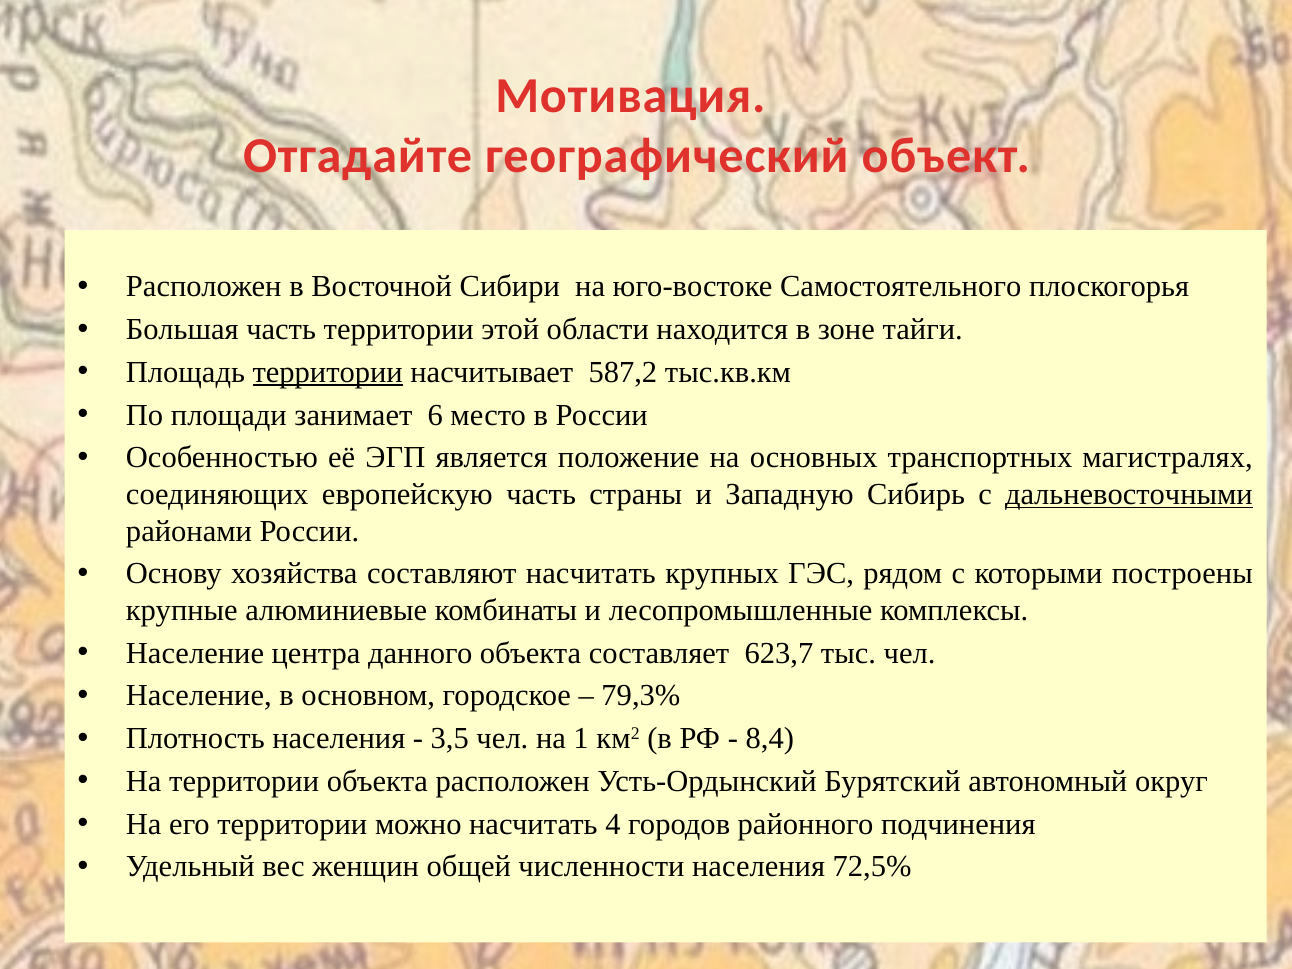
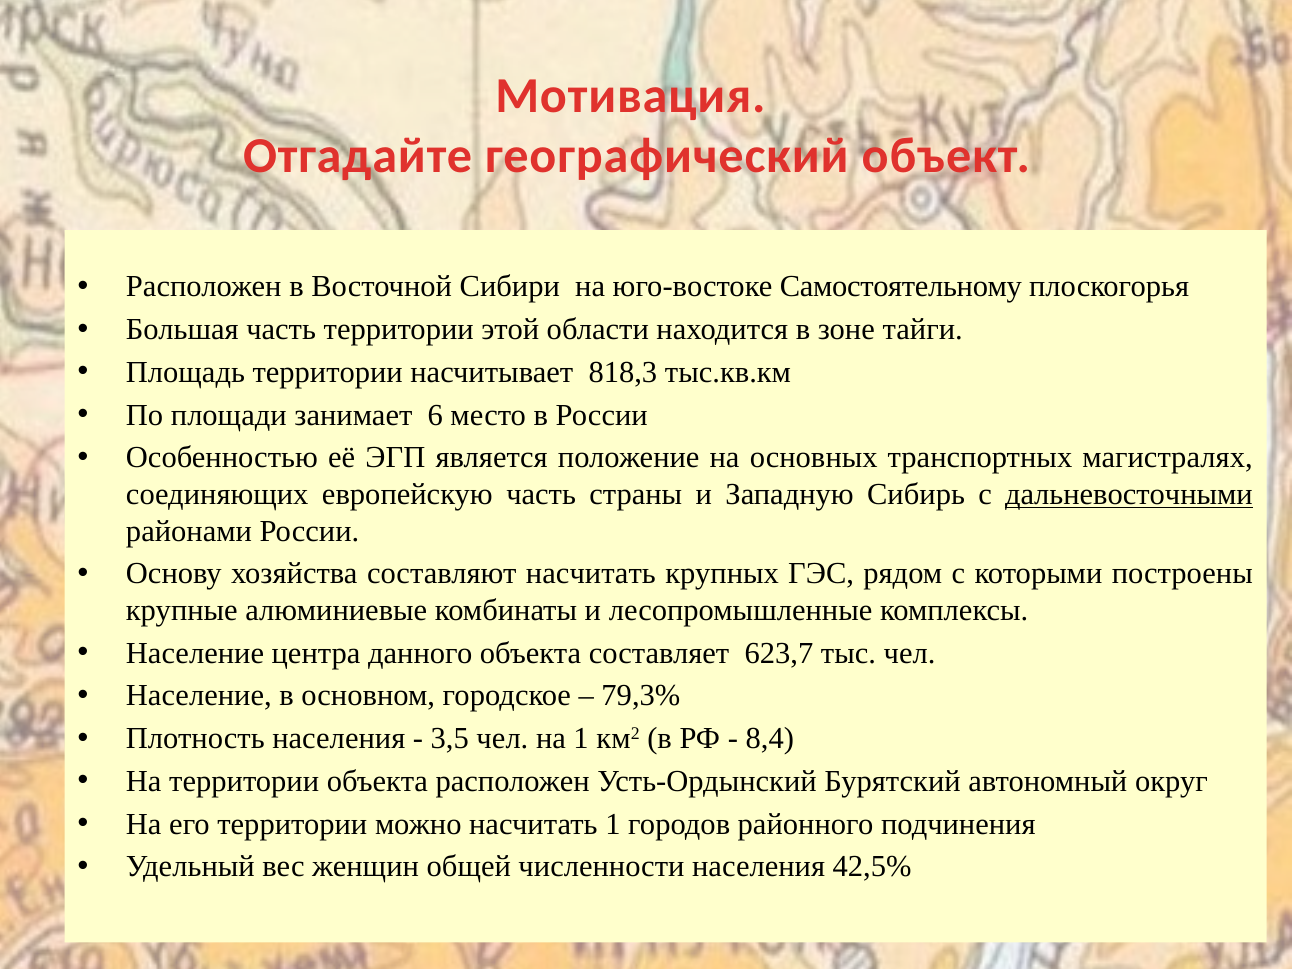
Самостоятельного: Самостоятельного -> Самостоятельному
территории at (328, 372) underline: present -> none
587,2: 587,2 -> 818,3
насчитать 4: 4 -> 1
72,5%: 72,5% -> 42,5%
